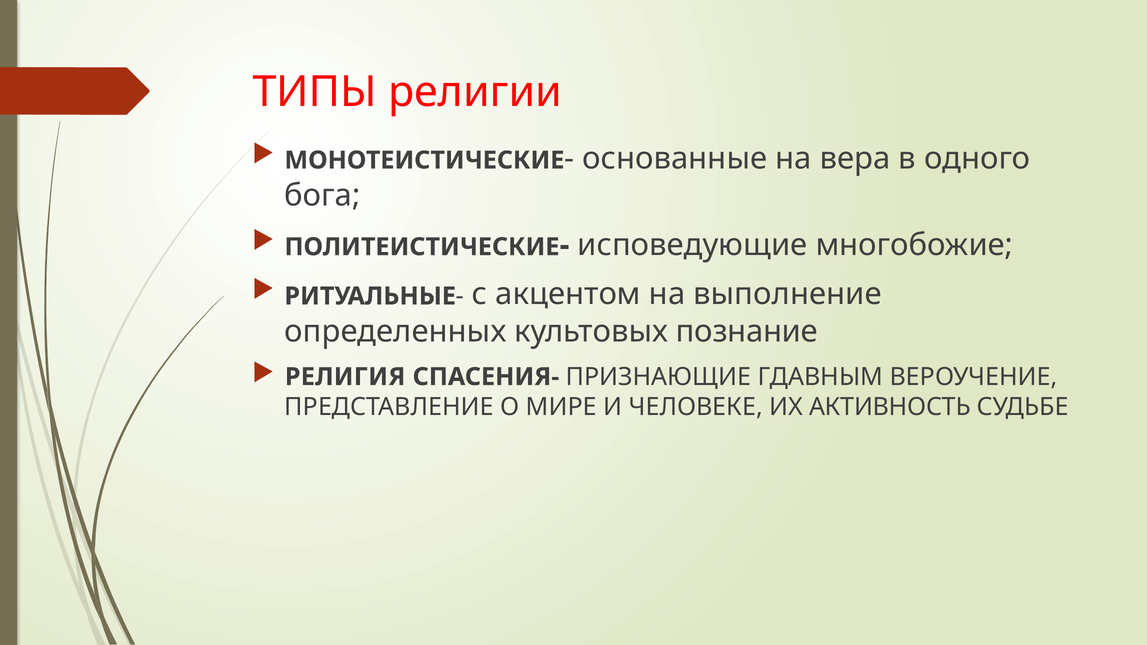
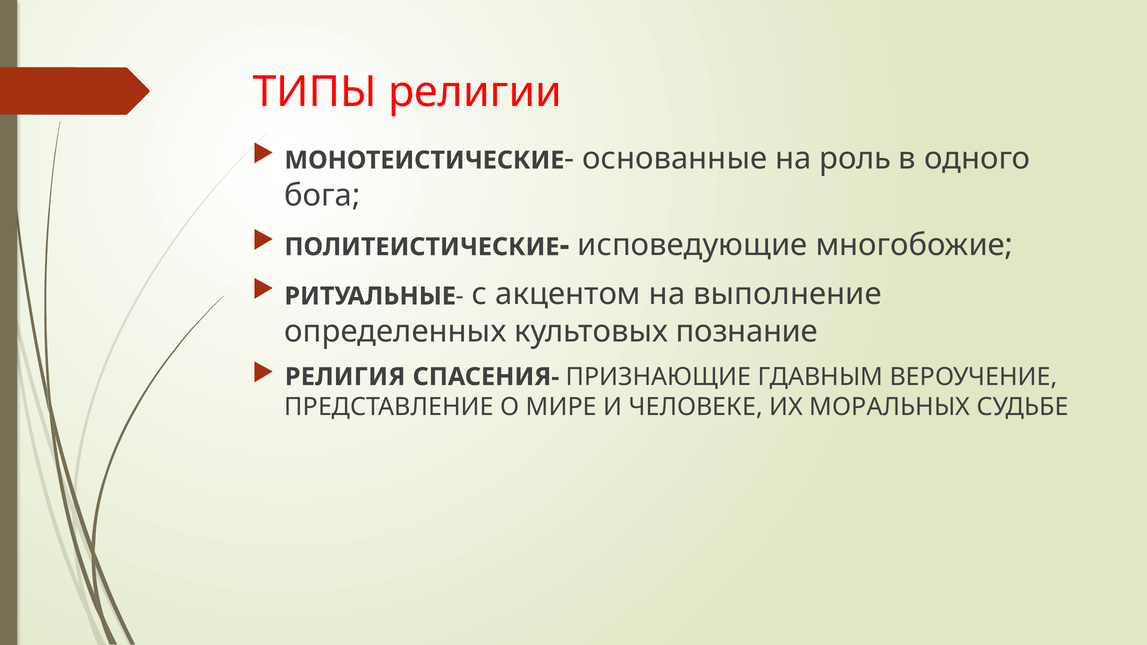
вера: вера -> роль
АКТИВНОСТЬ: АКТИВНОСТЬ -> МОРАЛЬНЫХ
